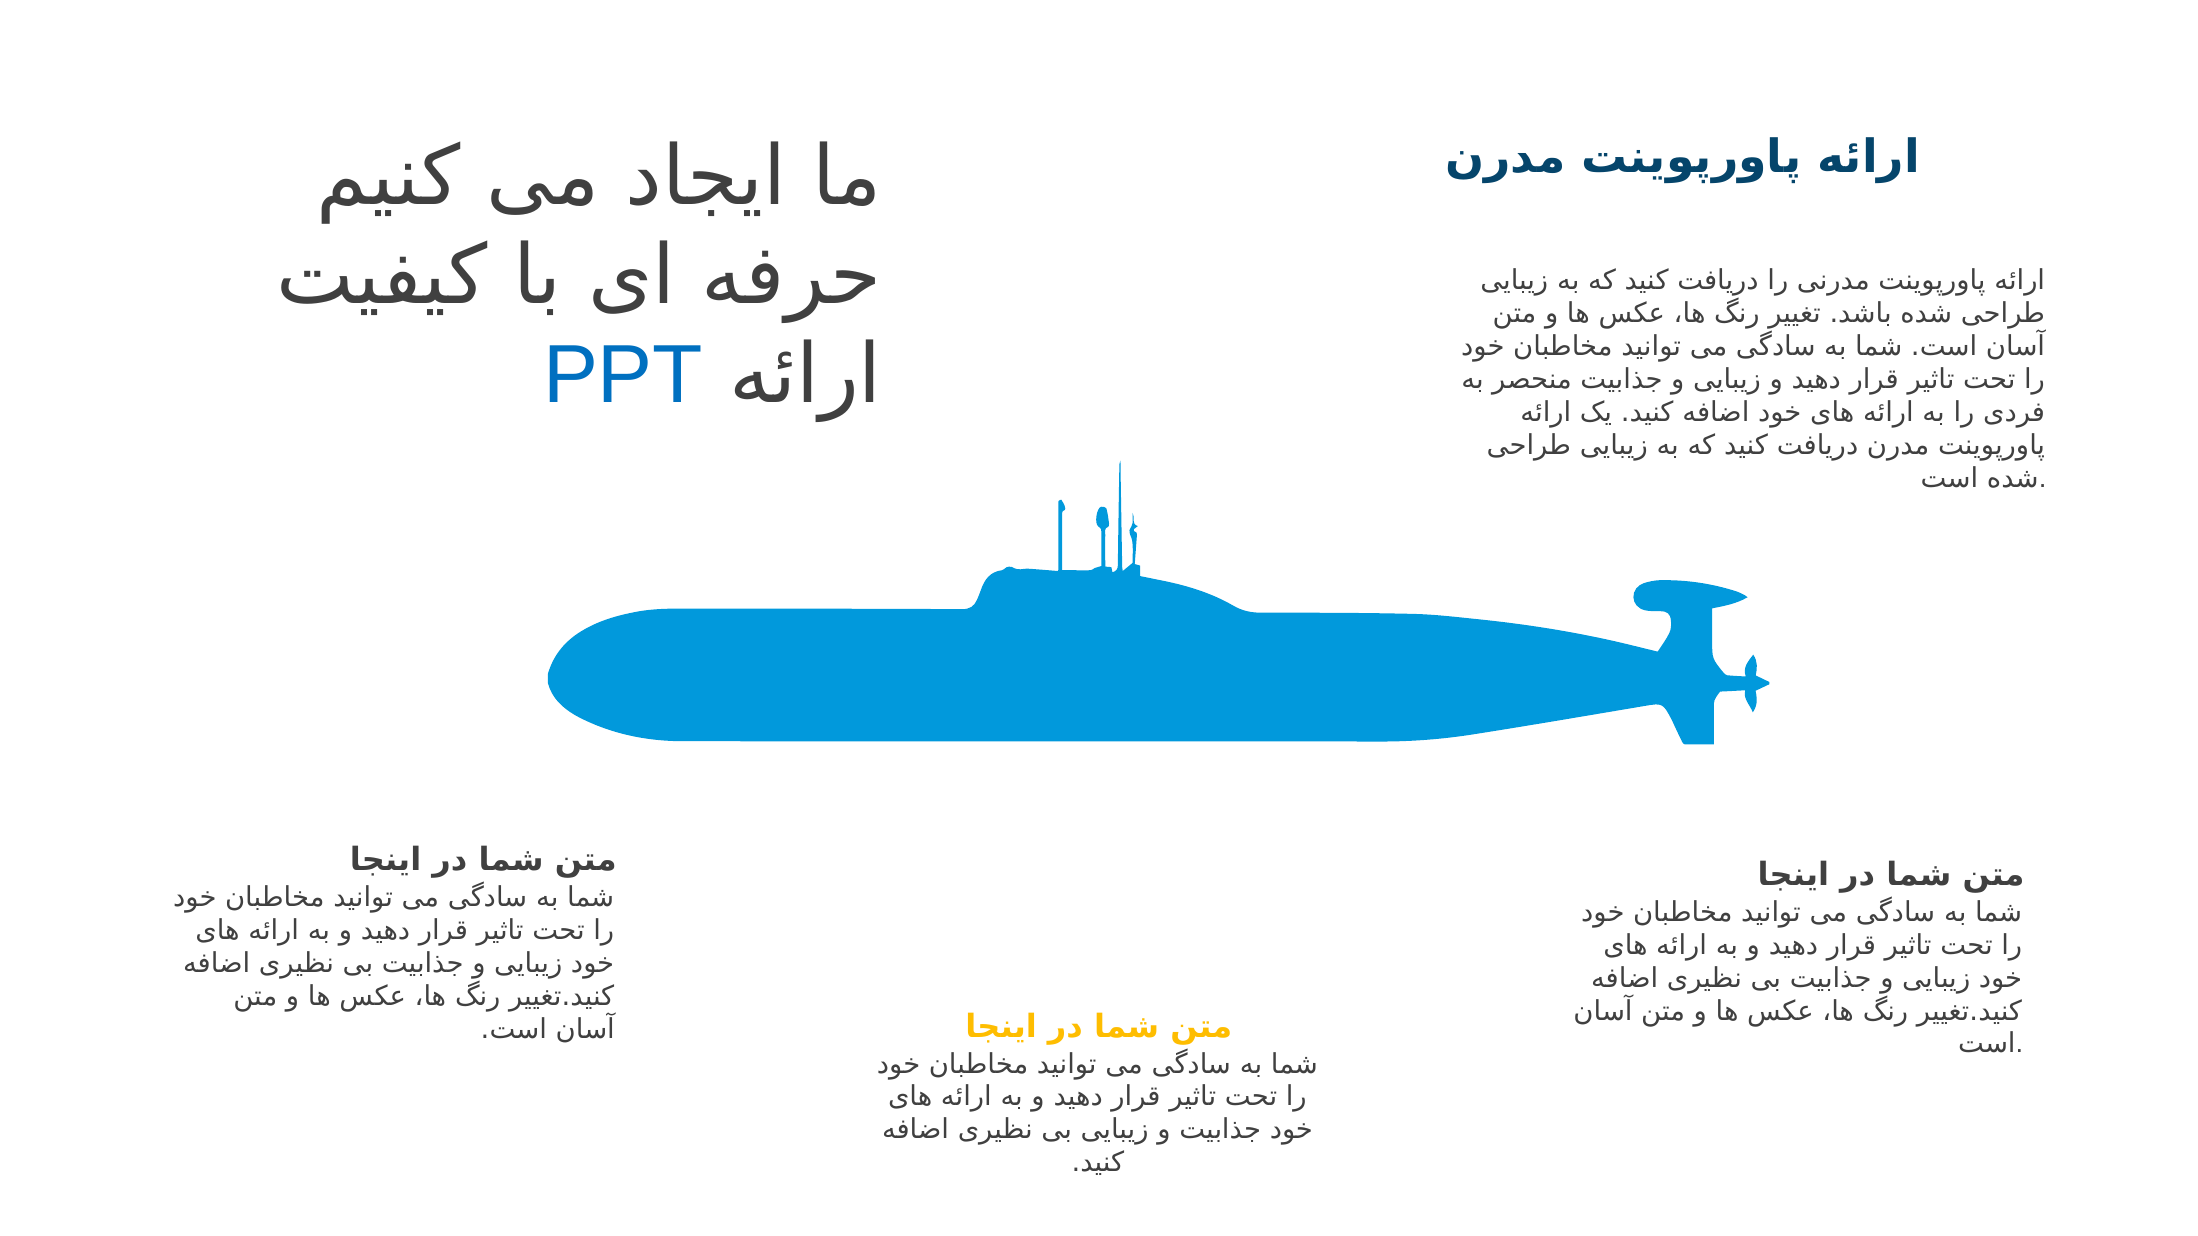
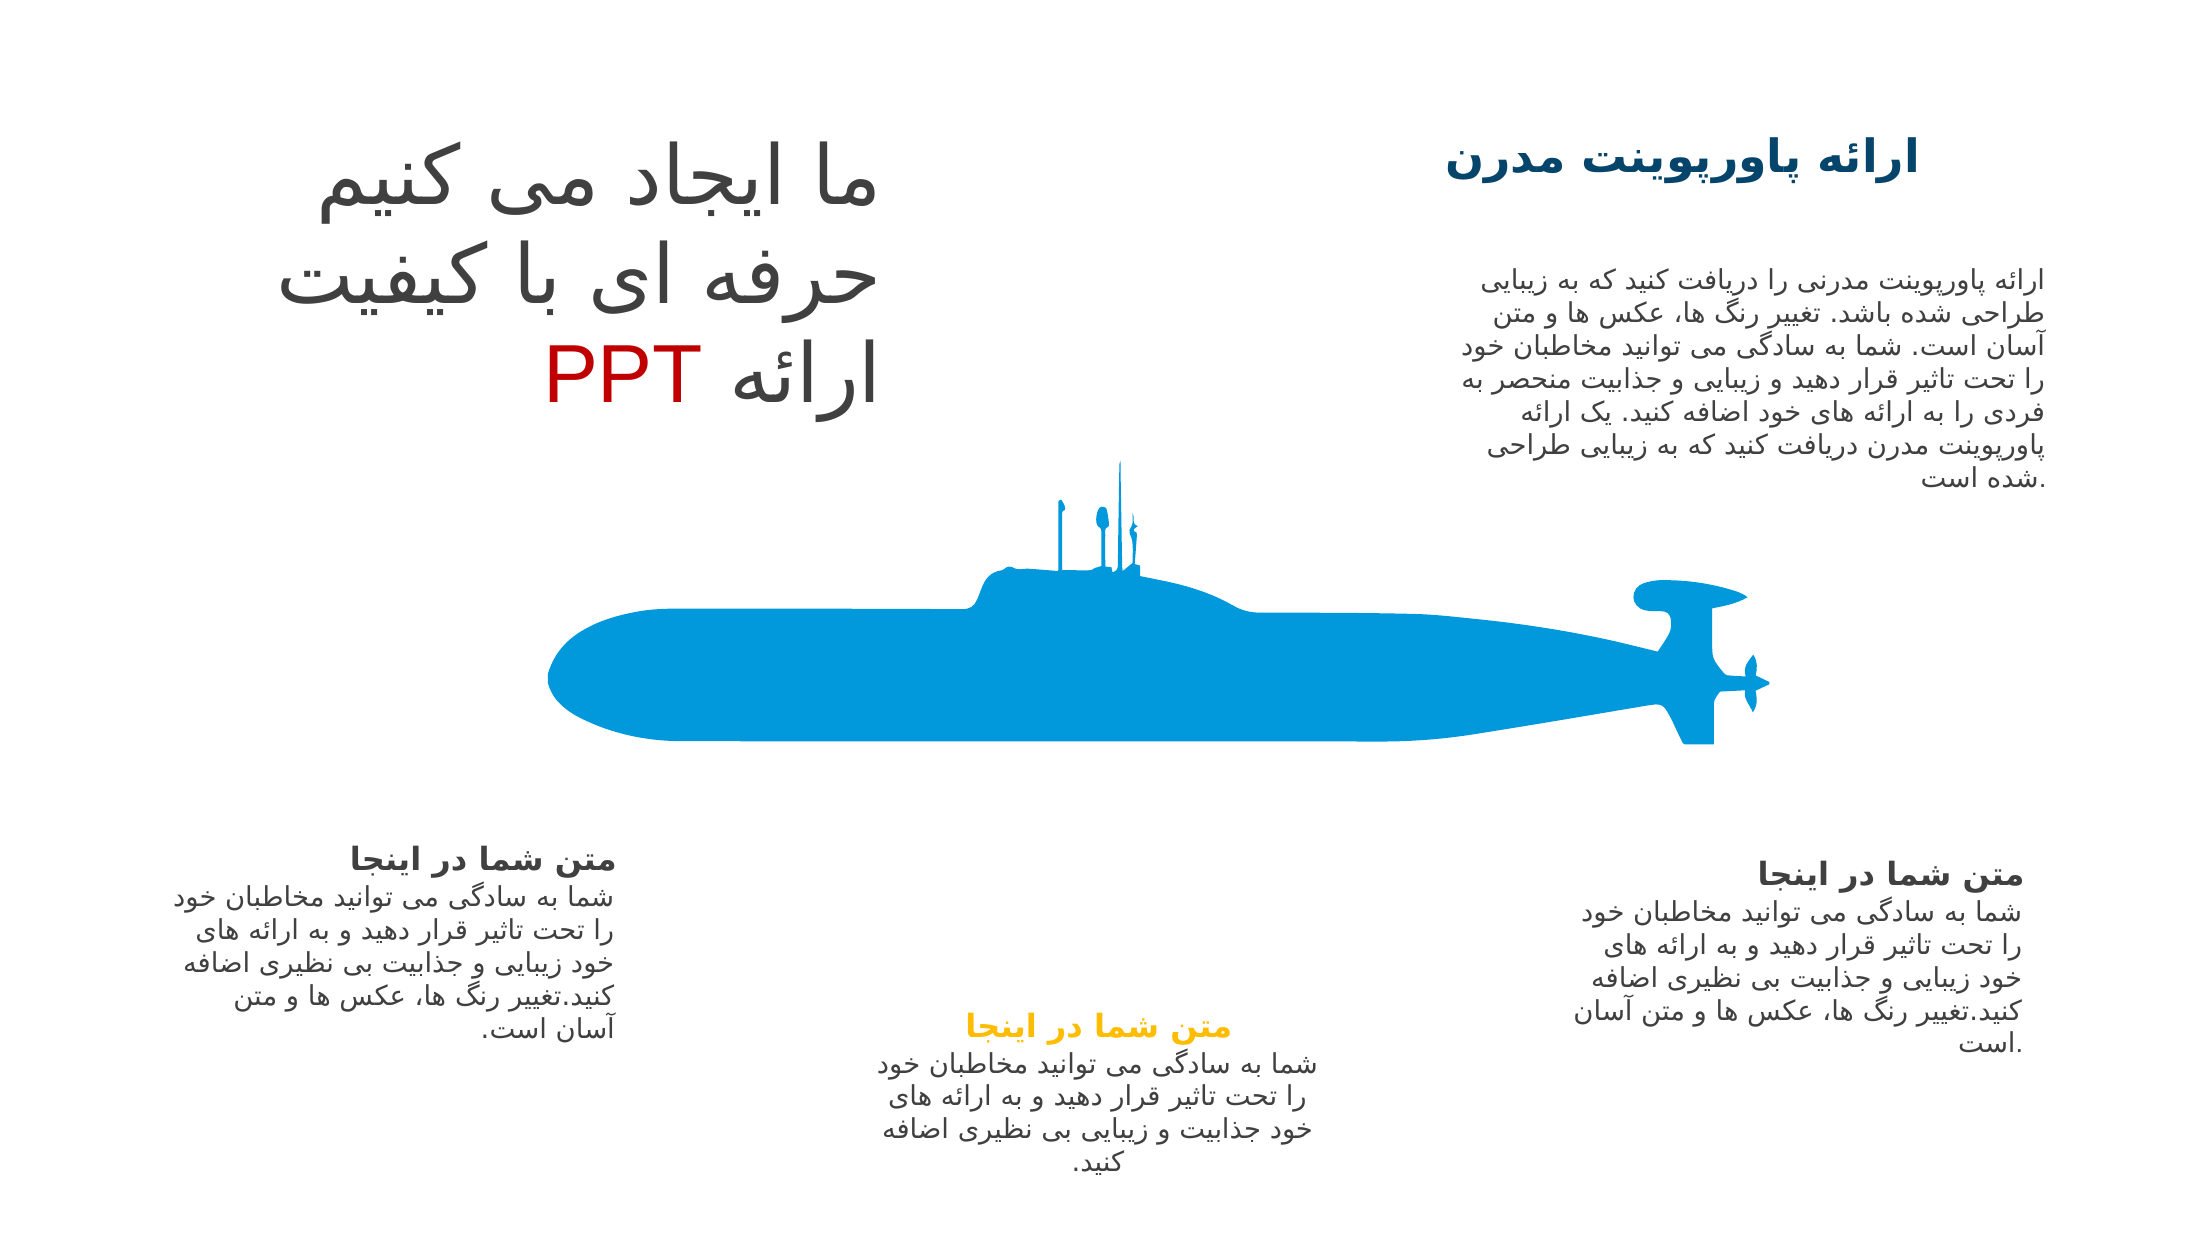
PPT colour: blue -> red
